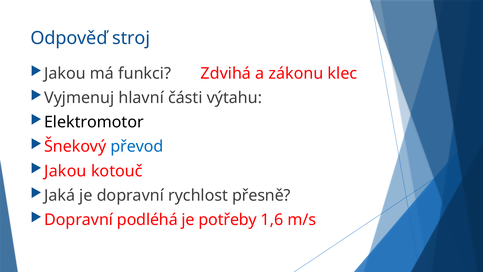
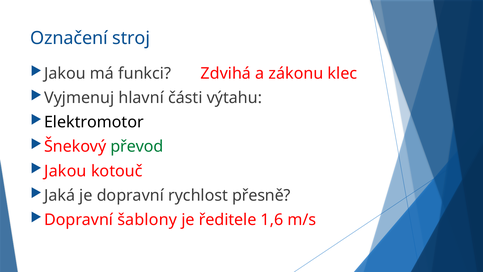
Odpověď: Odpověď -> Označení
převod colour: blue -> green
podléhá: podléhá -> šablony
potřeby: potřeby -> ředitele
